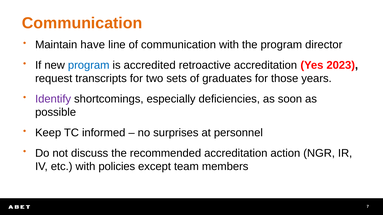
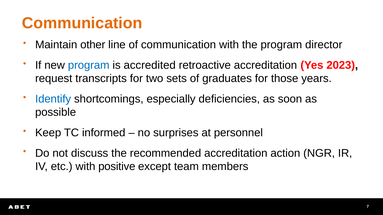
have: have -> other
Identify colour: purple -> blue
policies: policies -> positive
